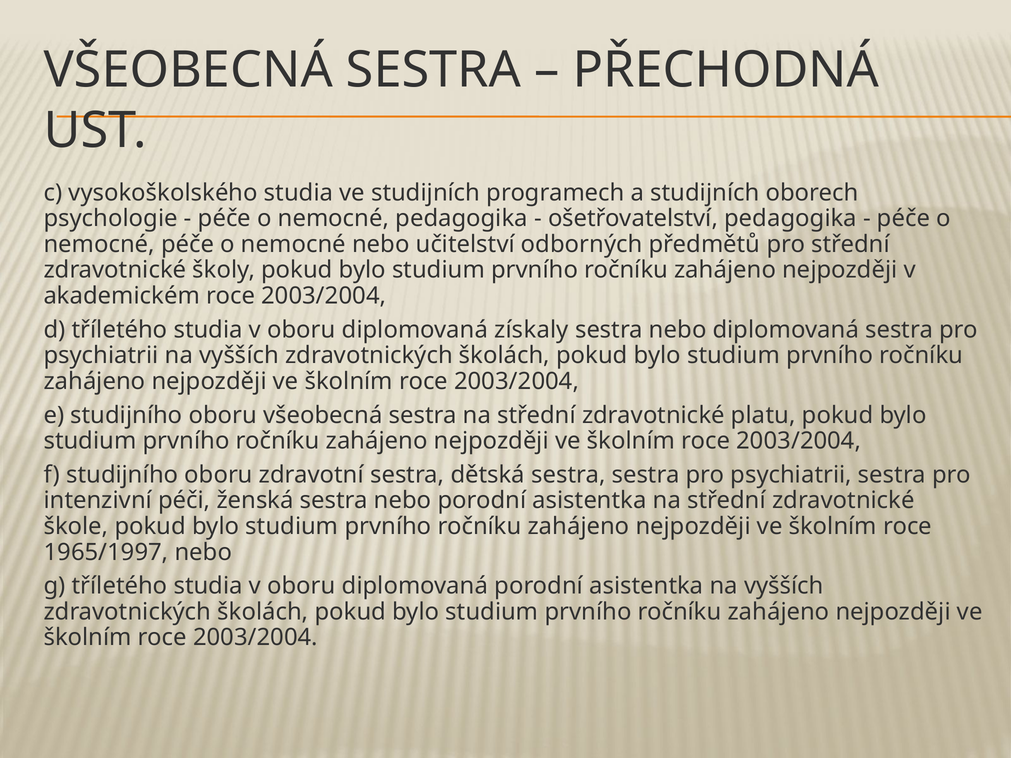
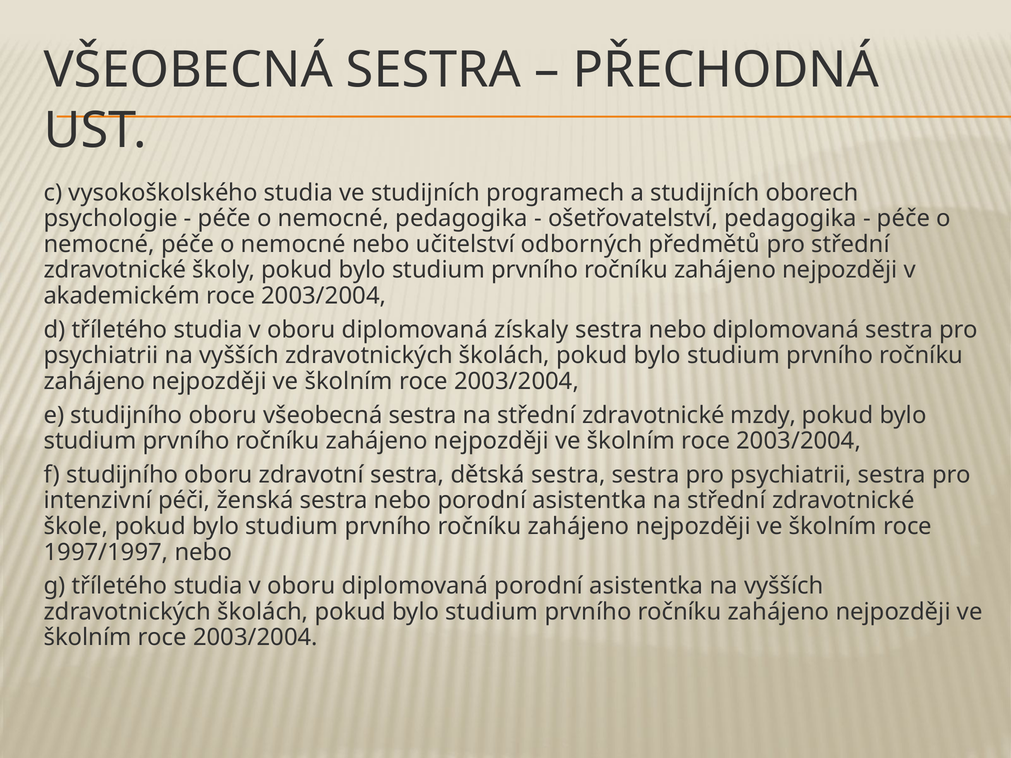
platu: platu -> mzdy
1965/1997: 1965/1997 -> 1997/1997
